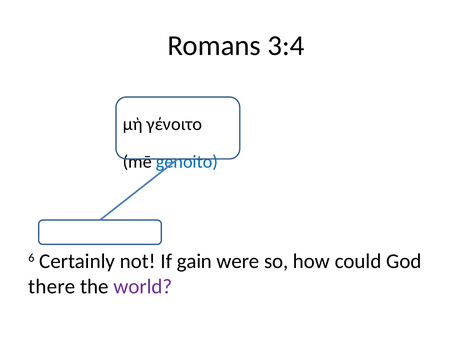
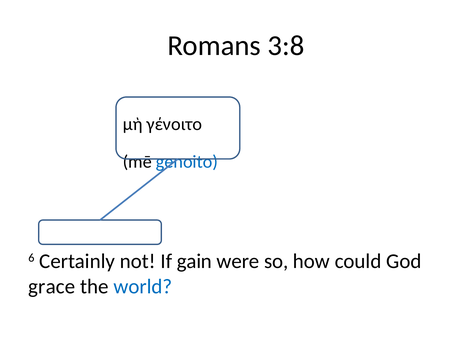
3:4: 3:4 -> 3:8
there: there -> grace
world colour: purple -> blue
